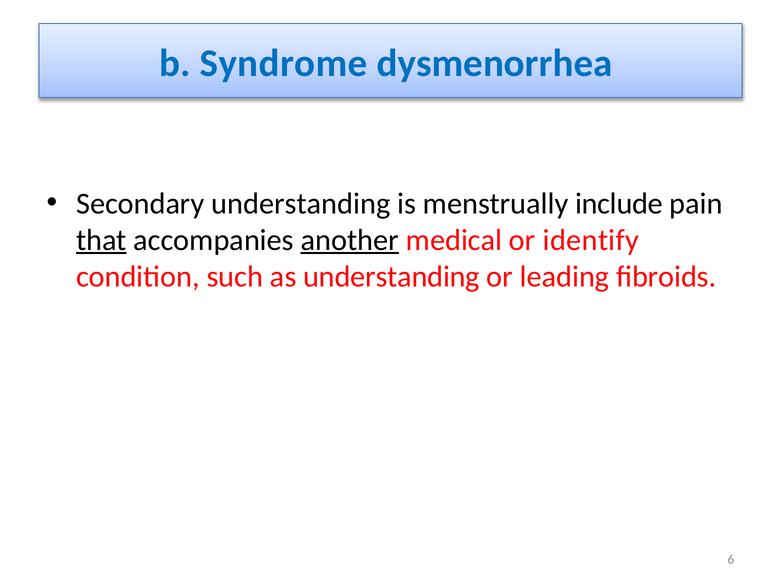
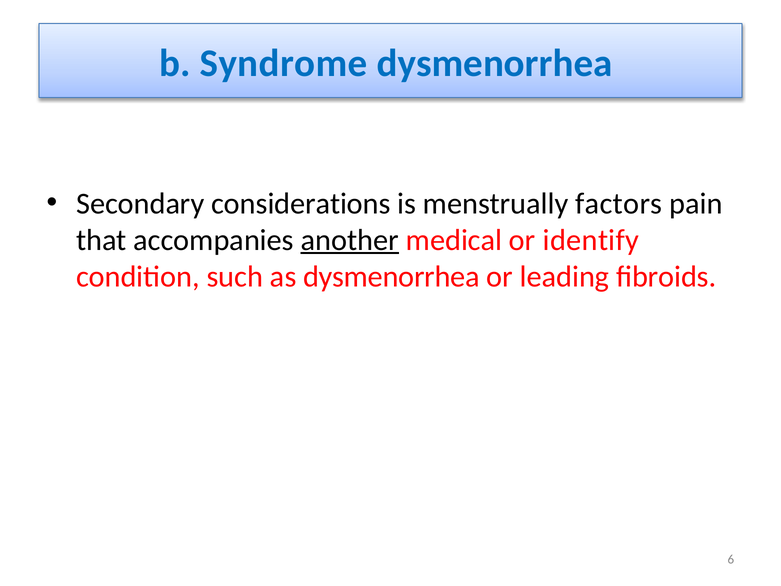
Secondary understanding: understanding -> considerations
include: include -> factors
that underline: present -> none
as understanding: understanding -> dysmenorrhea
